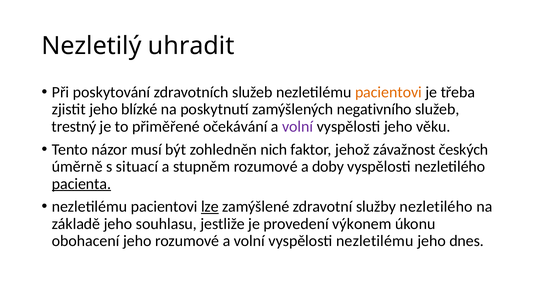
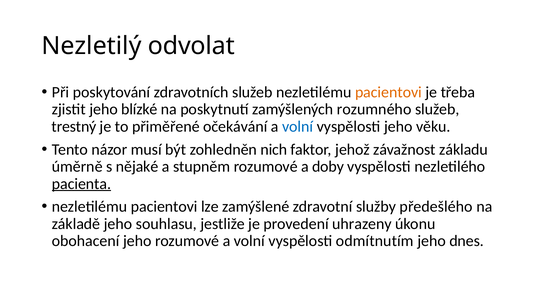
uhradit: uhradit -> odvolat
negativního: negativního -> rozumného
volní at (298, 127) colour: purple -> blue
českých: českých -> základu
situací: situací -> nějaké
lze underline: present -> none
služby nezletilého: nezletilého -> předešlého
výkonem: výkonem -> uhrazeny
vyspělosti nezletilému: nezletilému -> odmítnutím
